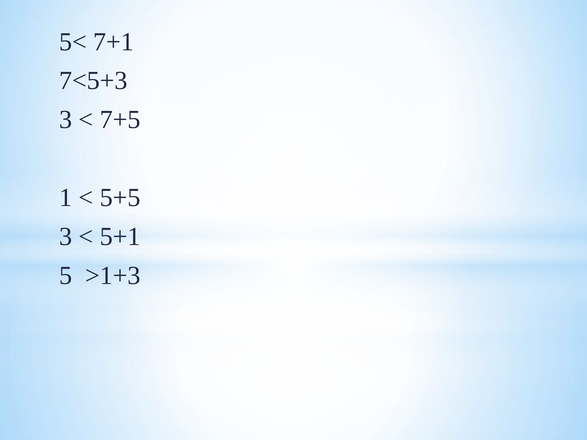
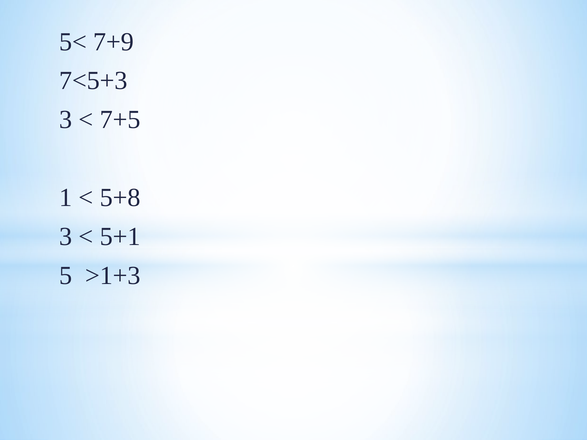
7+1: 7+1 -> 7+9
5+5: 5+5 -> 5+8
